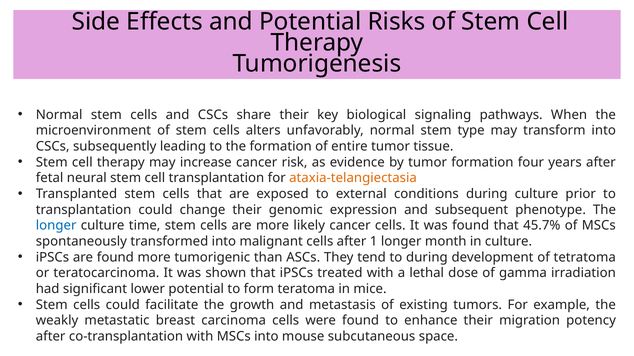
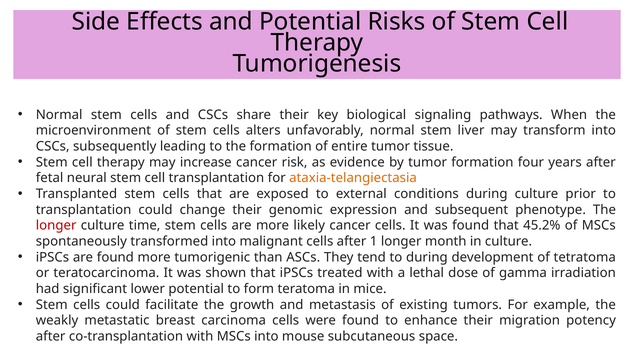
type: type -> liver
longer at (56, 226) colour: blue -> red
45.7%: 45.7% -> 45.2%
